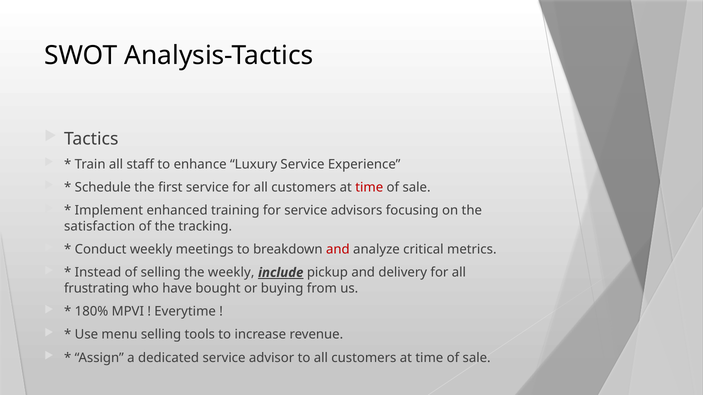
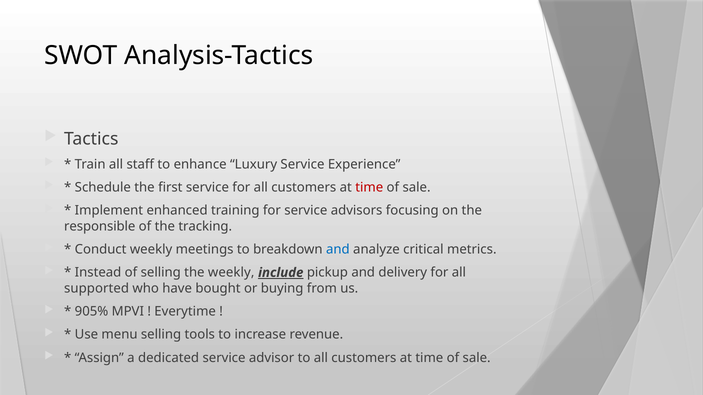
satisfaction: satisfaction -> responsible
and at (338, 250) colour: red -> blue
frustrating: frustrating -> supported
180%: 180% -> 905%
